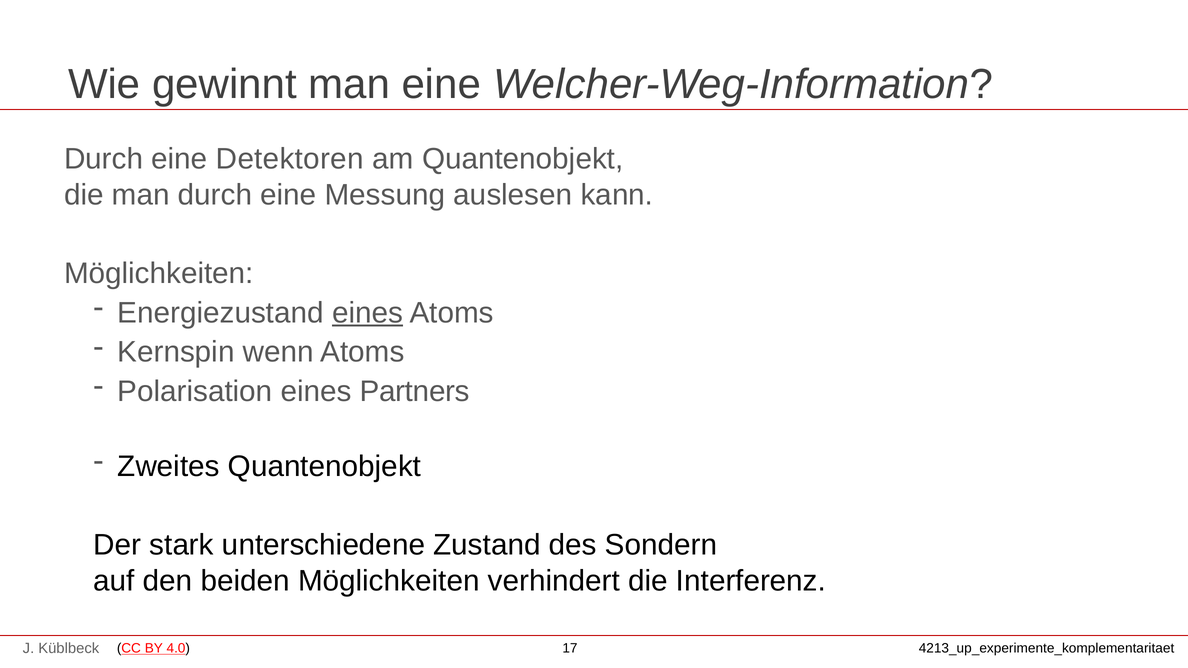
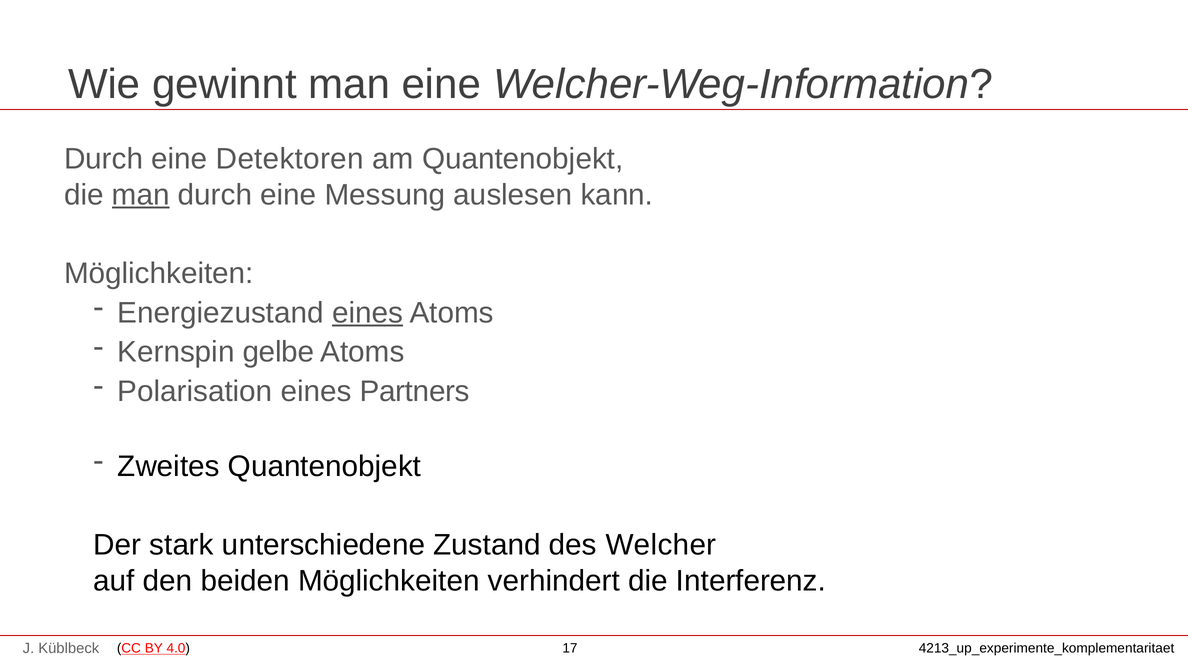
man at (141, 195) underline: none -> present
wenn: wenn -> gelbe
Sondern: Sondern -> Welcher
